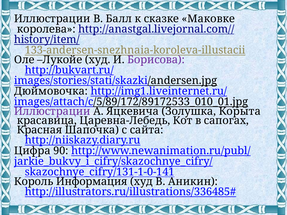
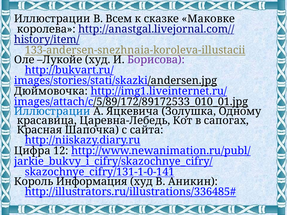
Балл: Балл -> Всем
Иллюстрации at (52, 111) colour: purple -> blue
Корыта: Корыта -> Одному
90: 90 -> 12
